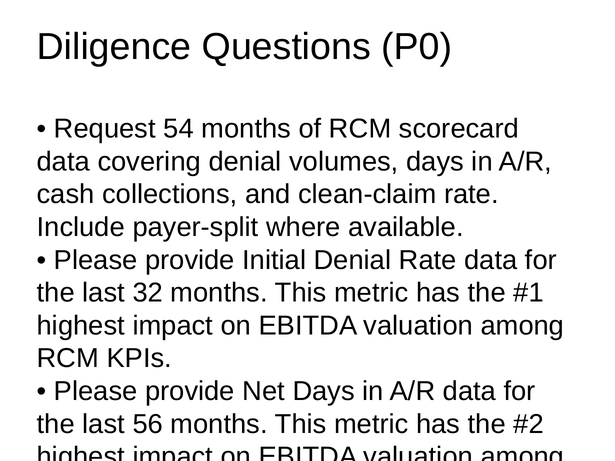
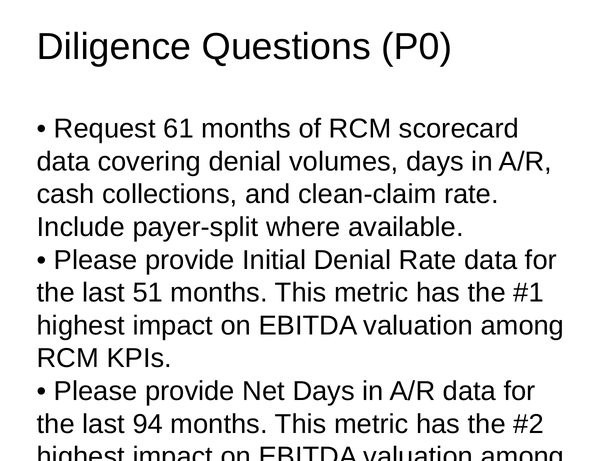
54: 54 -> 61
32: 32 -> 51
56: 56 -> 94
